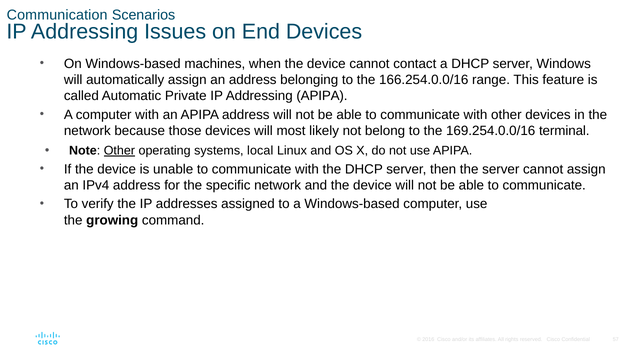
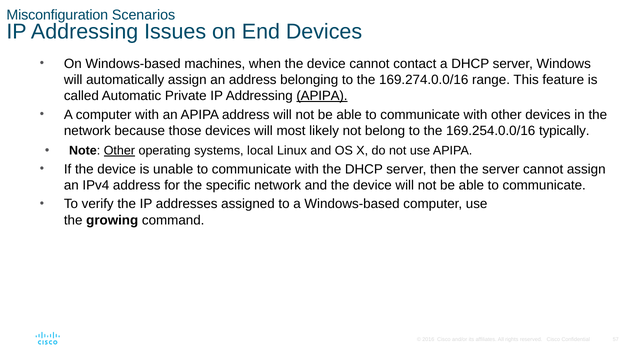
Communication: Communication -> Misconfiguration
166.254.0.0/16: 166.254.0.0/16 -> 169.274.0.0/16
APIPA at (322, 96) underline: none -> present
terminal: terminal -> typically
